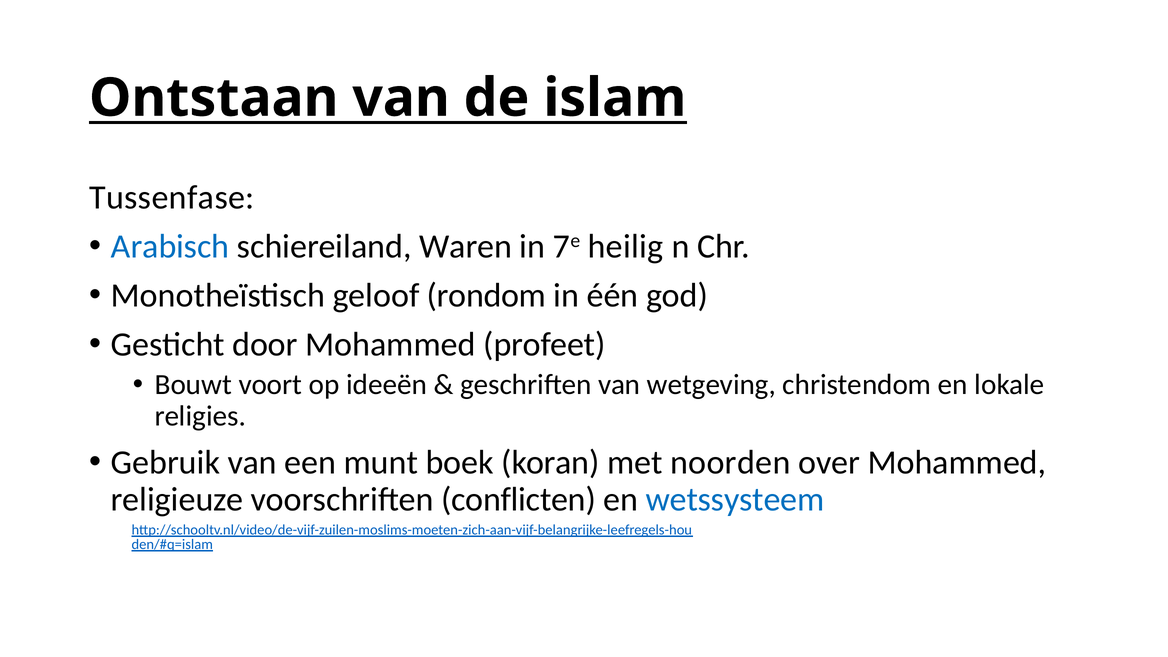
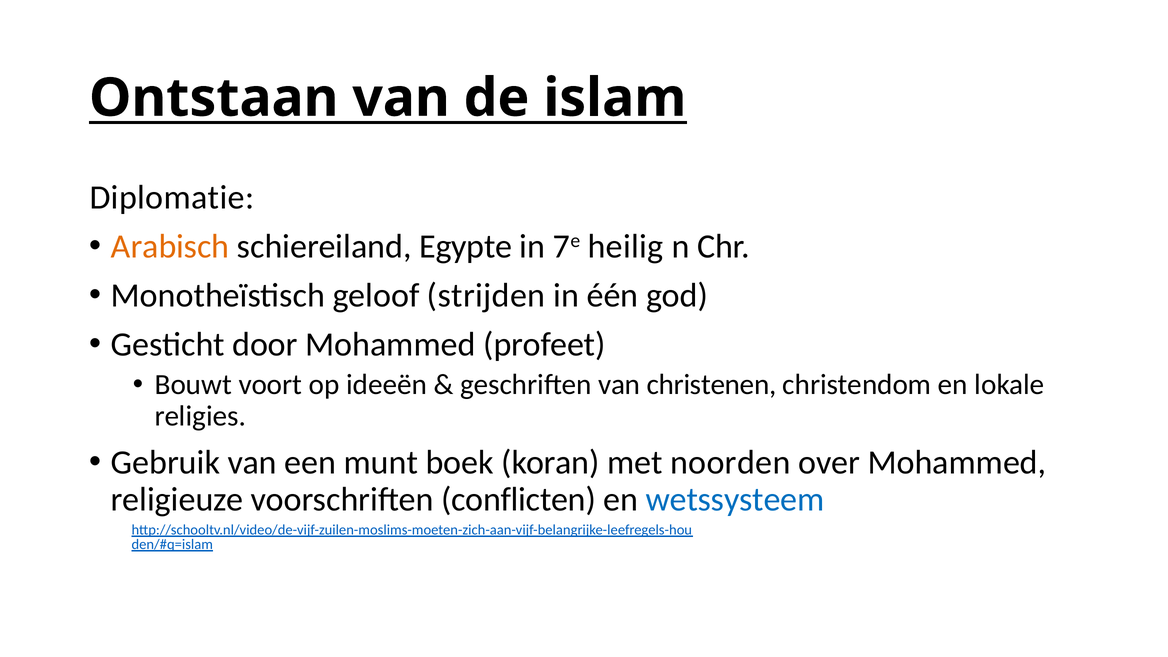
Tussenfase: Tussenfase -> Diplomatie
Arabisch colour: blue -> orange
Waren: Waren -> Egypte
rondom: rondom -> strijden
wetgeving: wetgeving -> christenen
